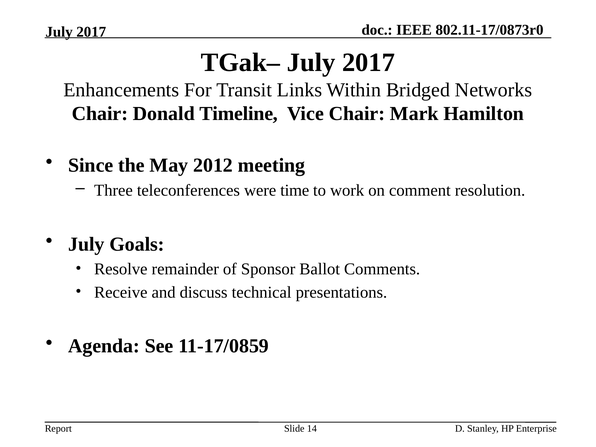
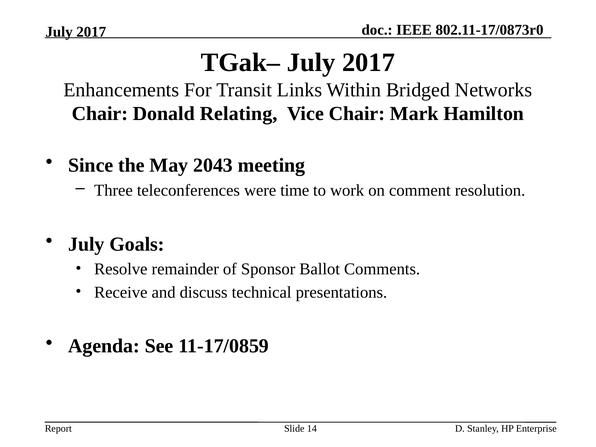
Timeline: Timeline -> Relating
2012: 2012 -> 2043
